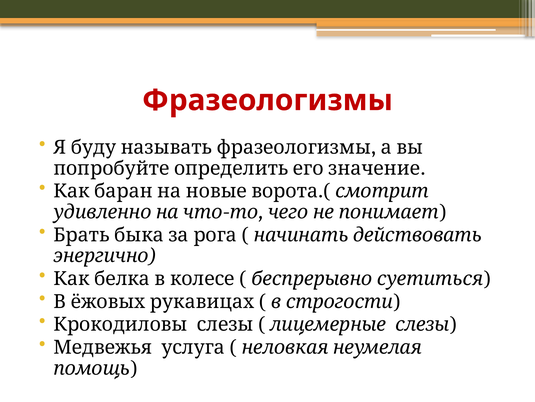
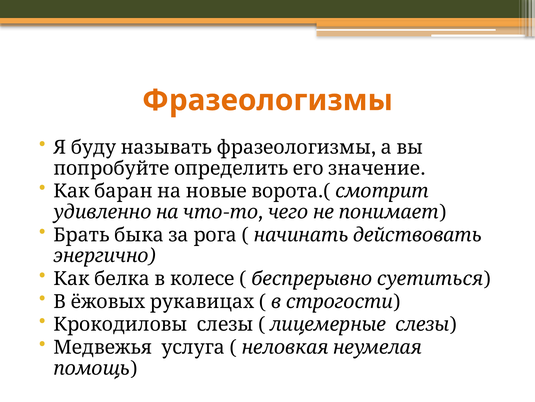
Фразеологизмы colour: red -> orange
